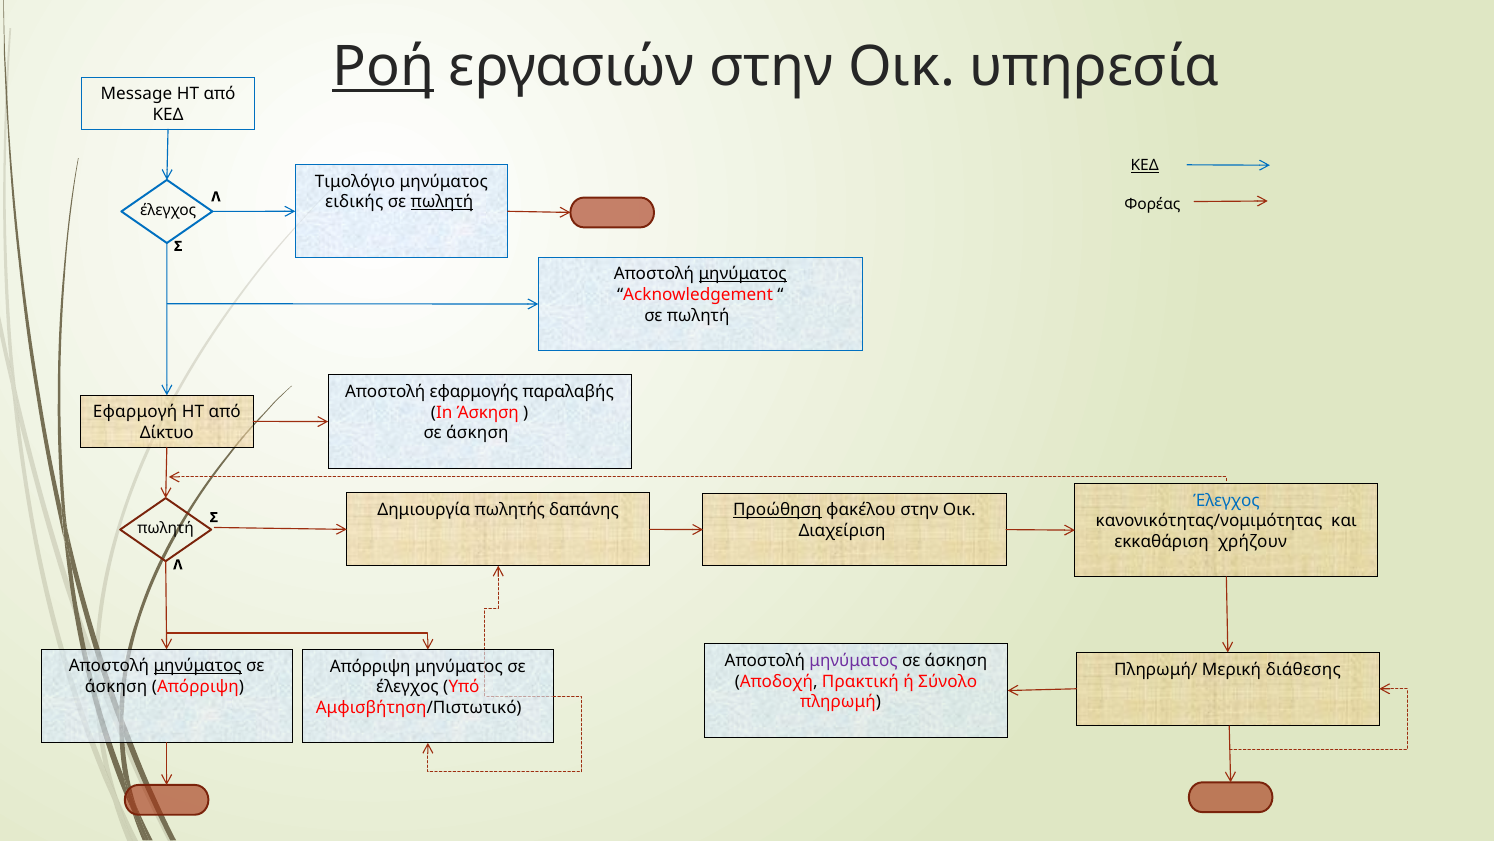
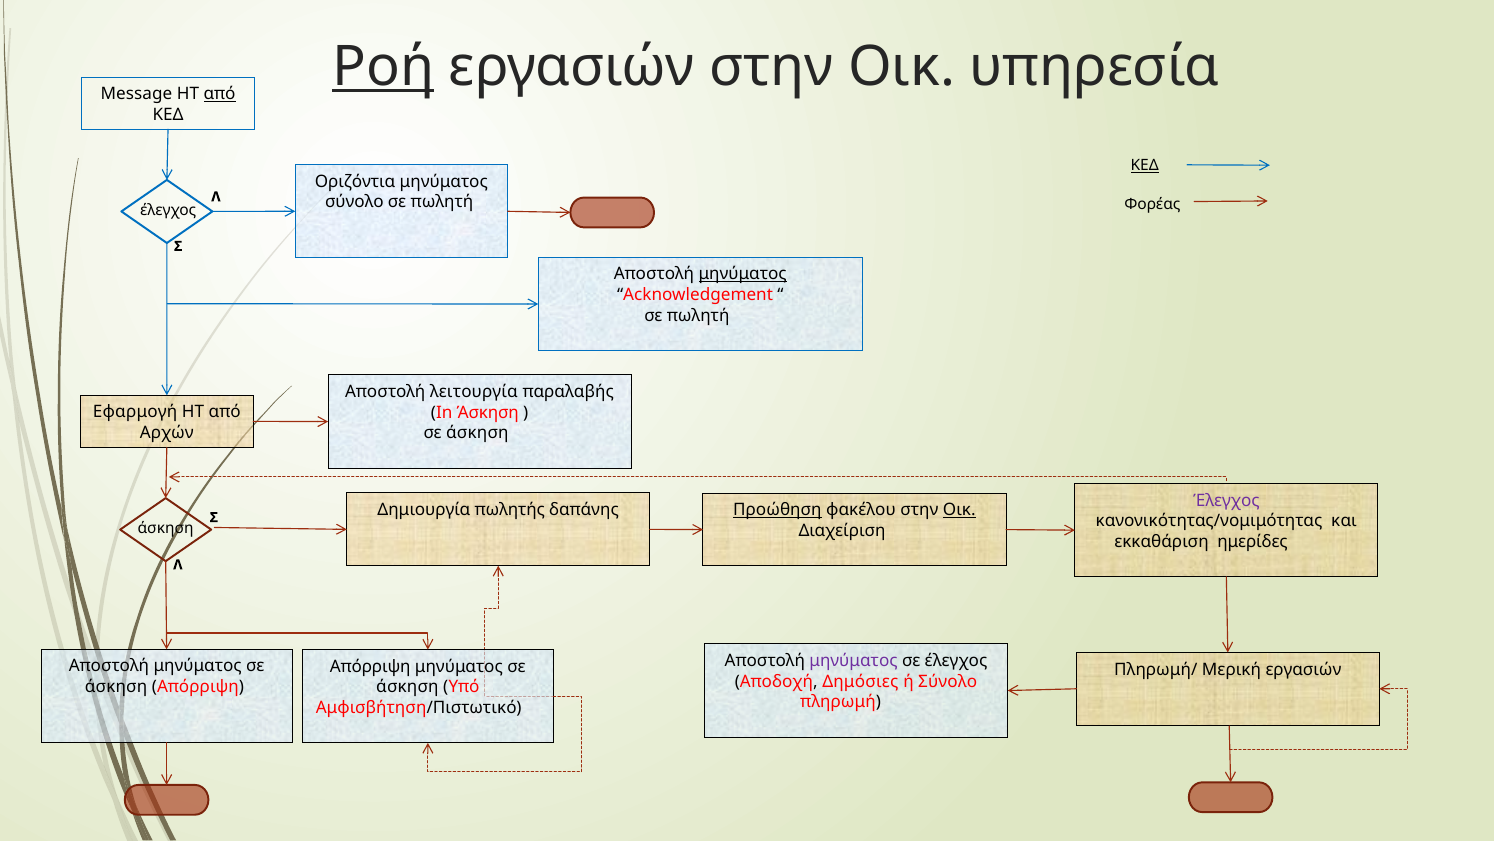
από at (220, 94) underline: none -> present
Τιμολόγιο: Τιμολόγιο -> Οριζόντια
ειδικής at (354, 202): ειδικής -> σύνολο
πωλητή at (442, 202) underline: present -> none
εφαρμογής: εφαρμογής -> λειτουργία
Δίκτυο: Δίκτυο -> Αρχών
Έλεγχος at (1226, 500) colour: blue -> purple
Οικ at (959, 510) underline: none -> present
πωλητή at (166, 528): πωλητή -> άσκηση
χρήζουν: χρήζουν -> ημερίδες
άσκηση at (956, 660): άσκηση -> έλεγχος
μηνύματος at (198, 666) underline: present -> none
Μερική διάθεσης: διάθεσης -> εργασιών
Πρακτική: Πρακτική -> Δημόσιες
έλεγχος at (407, 687): έλεγχος -> άσκηση
